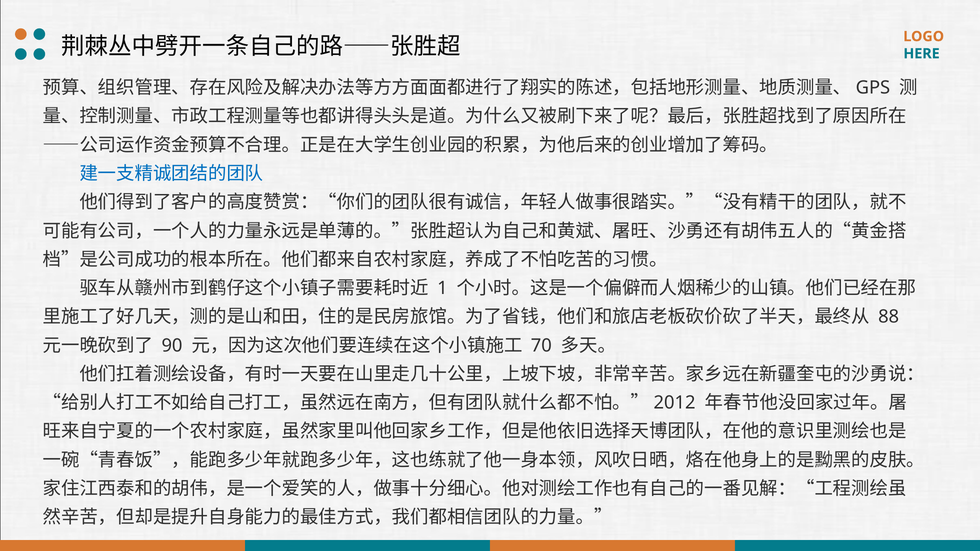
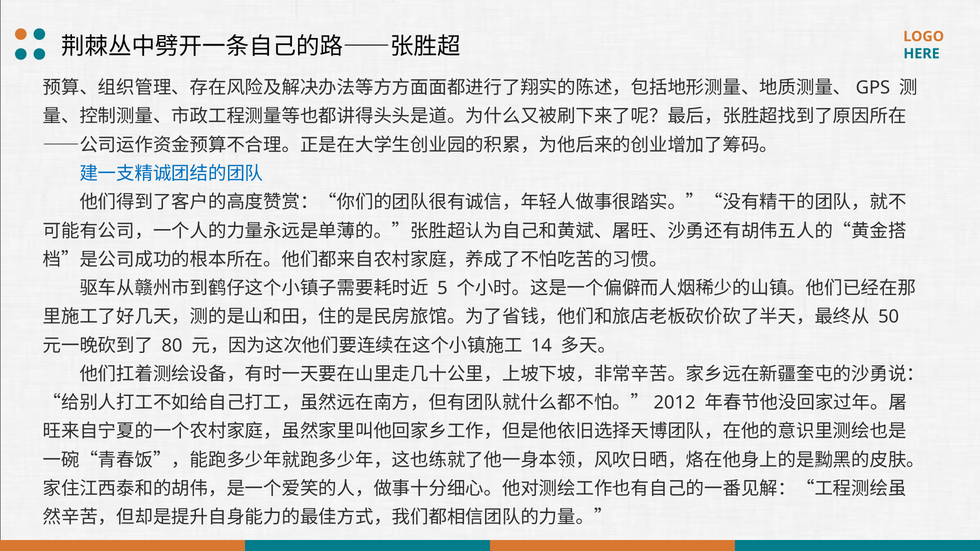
1: 1 -> 5
88: 88 -> 50
90: 90 -> 80
70: 70 -> 14
